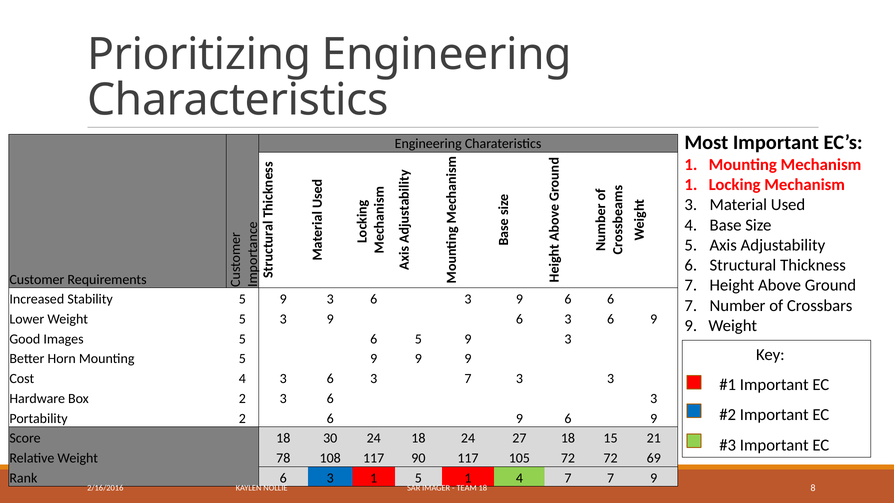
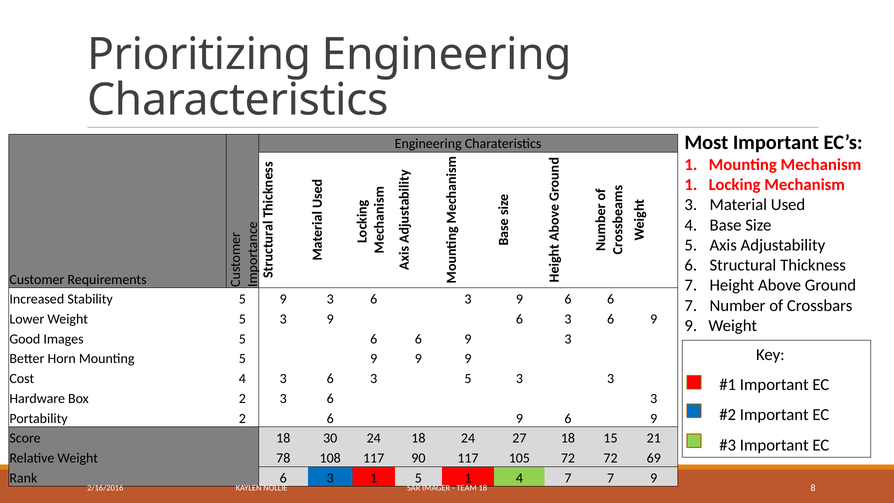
5 6 5: 5 -> 6
3 7: 7 -> 5
